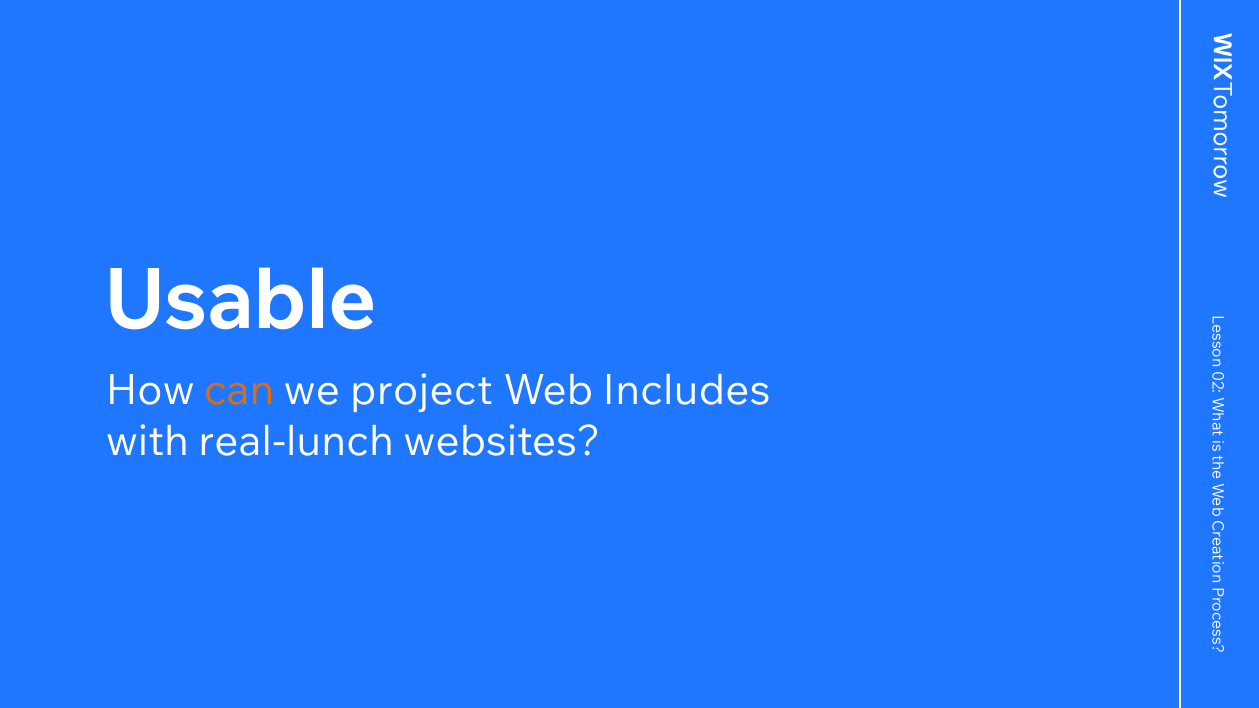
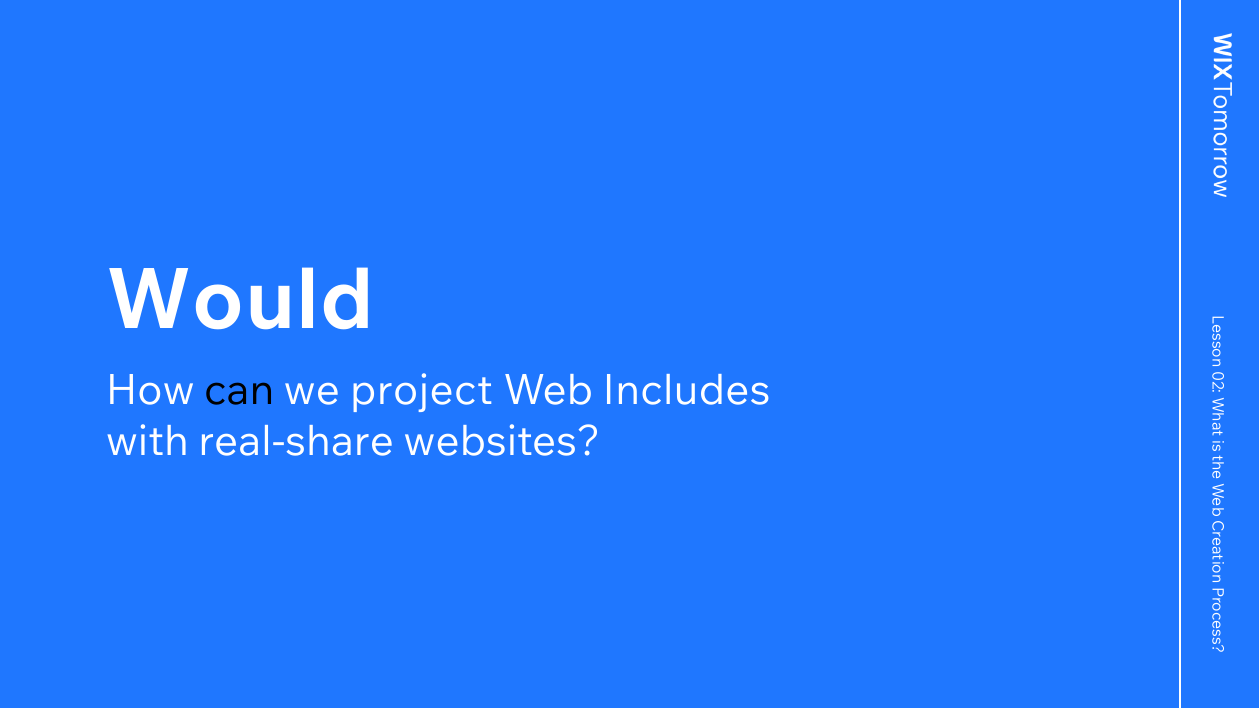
Usable: Usable -> Would
can colour: orange -> black
real-lunch: real-lunch -> real-share
